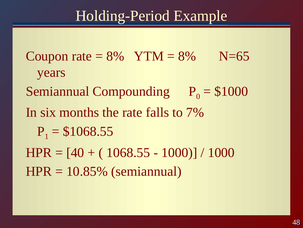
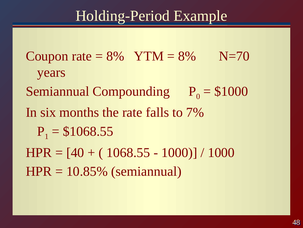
N=65: N=65 -> N=70
